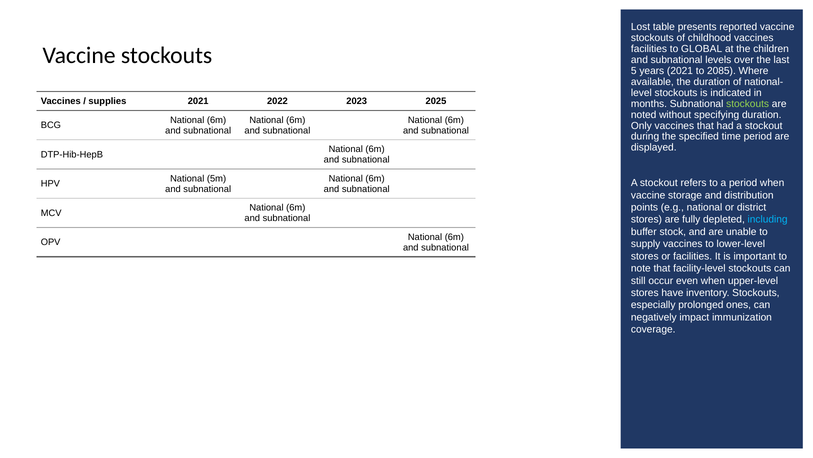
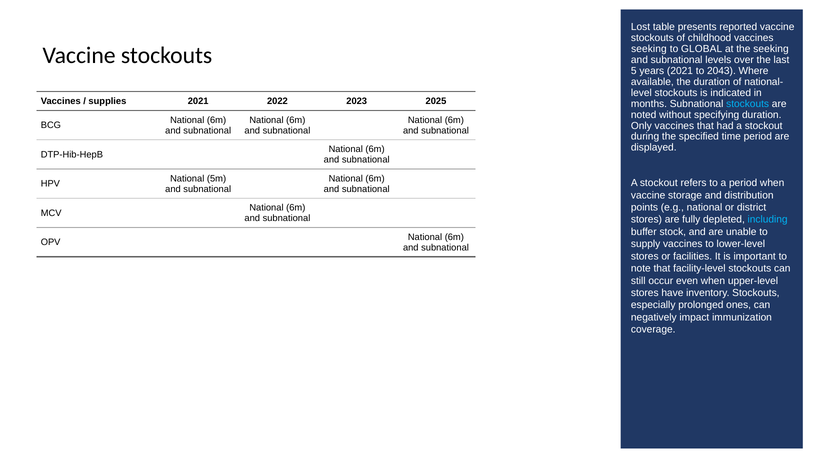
facilities at (649, 49): facilities -> seeking
the children: children -> seeking
2085: 2085 -> 2043
stockouts at (748, 104) colour: light green -> light blue
